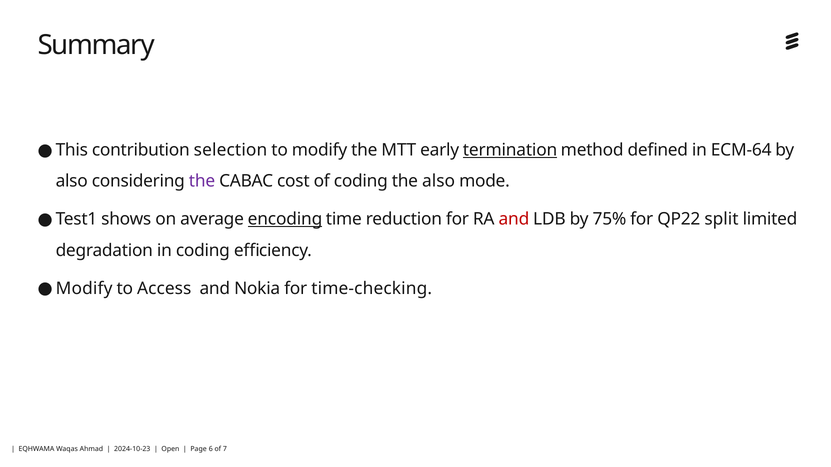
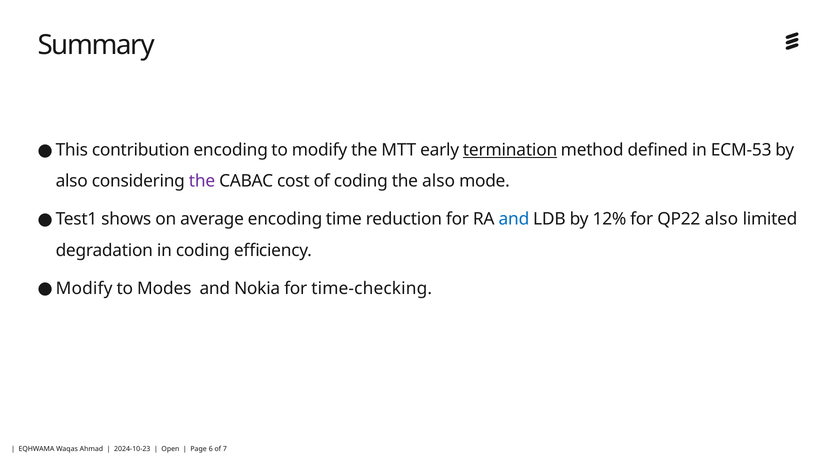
contribution selection: selection -> encoding
ECM-64: ECM-64 -> ECM-53
encoding at (285, 219) underline: present -> none
and at (514, 219) colour: red -> blue
75%: 75% -> 12%
QP22 split: split -> also
Access: Access -> Modes
